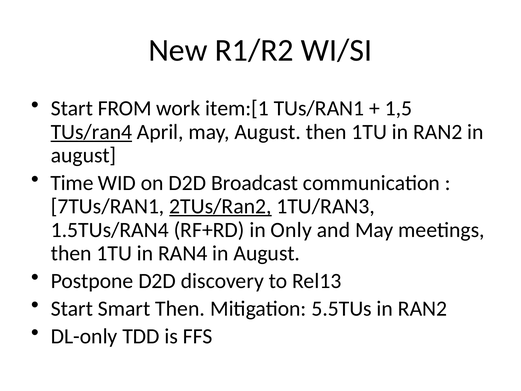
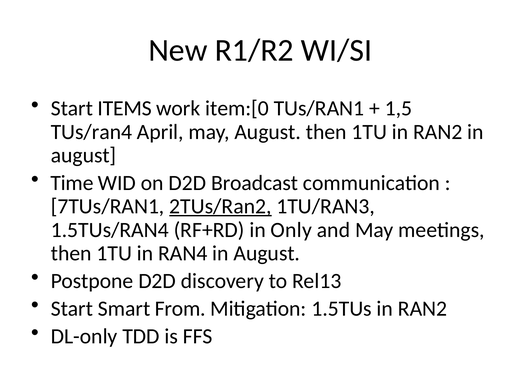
FROM: FROM -> ITEMS
item:[1: item:[1 -> item:[0
TUs/ran4 underline: present -> none
Smart Then: Then -> From
5.5TUs: 5.5TUs -> 1.5TUs
